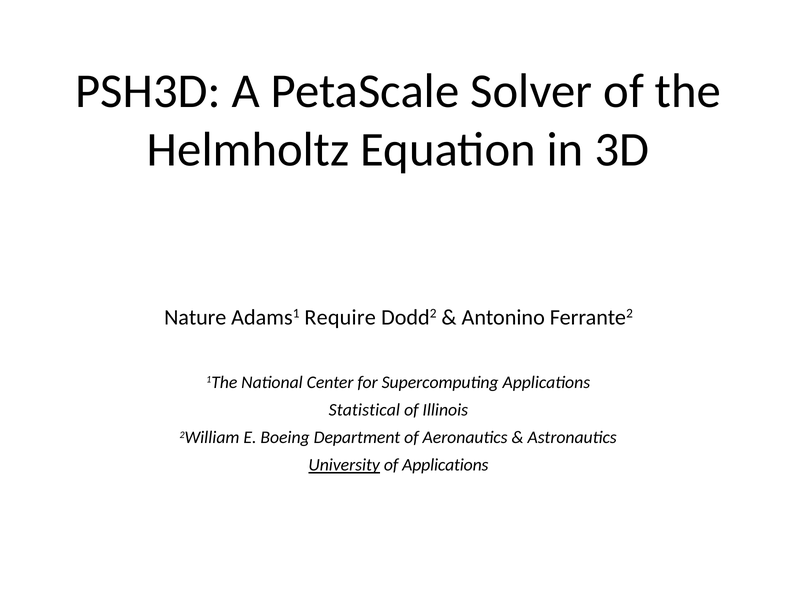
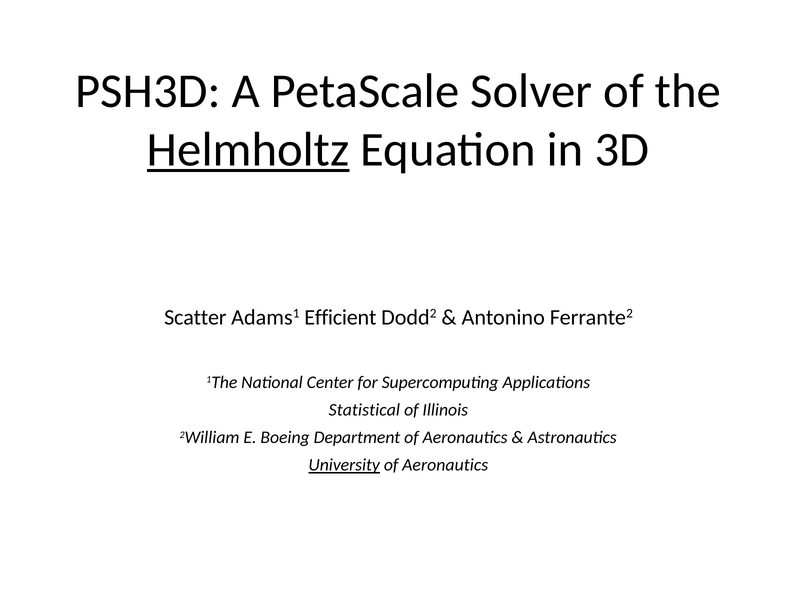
Helmholtz underline: none -> present
Nature: Nature -> Scatter
Require: Require -> Efficient
Applications at (445, 466): Applications -> Aeronautics
